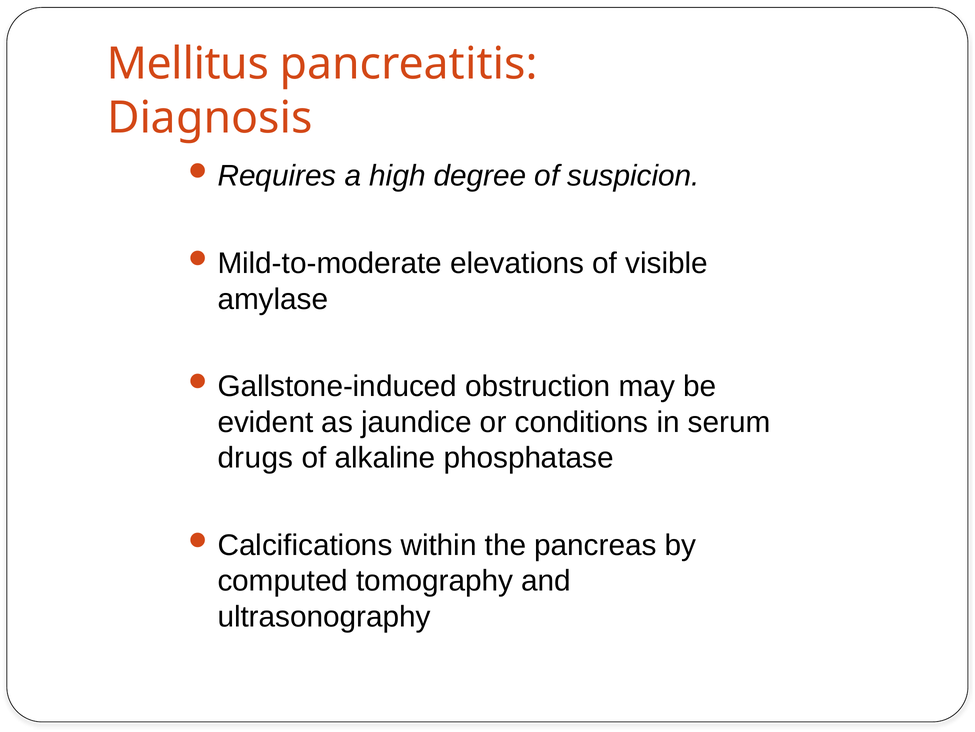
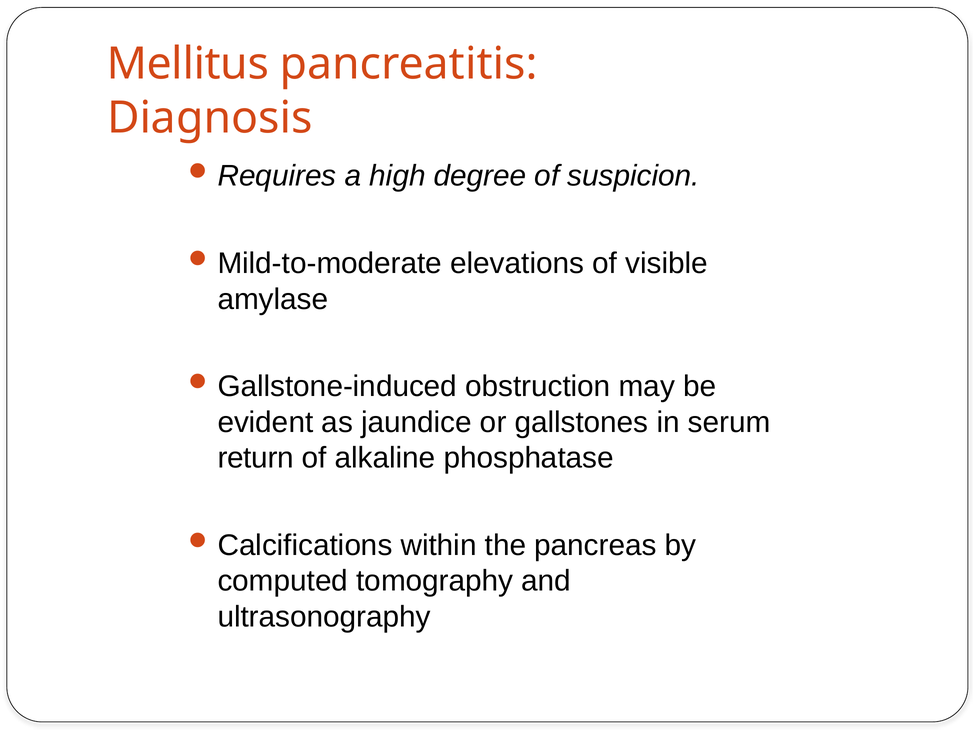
conditions: conditions -> gallstones
drugs: drugs -> return
